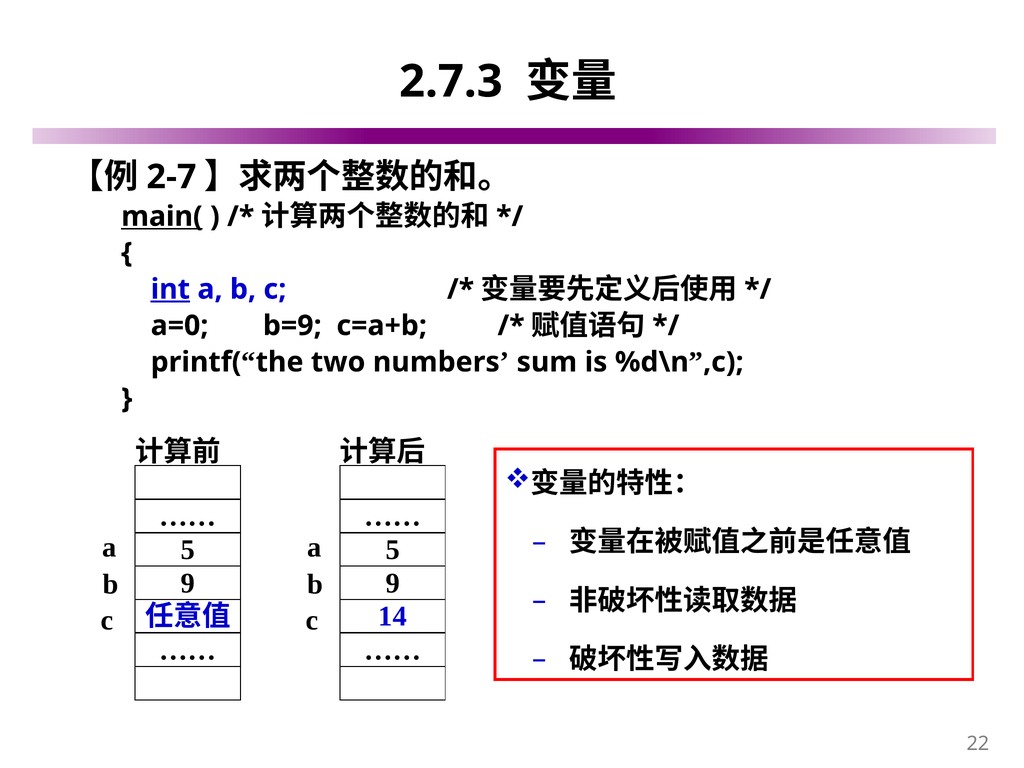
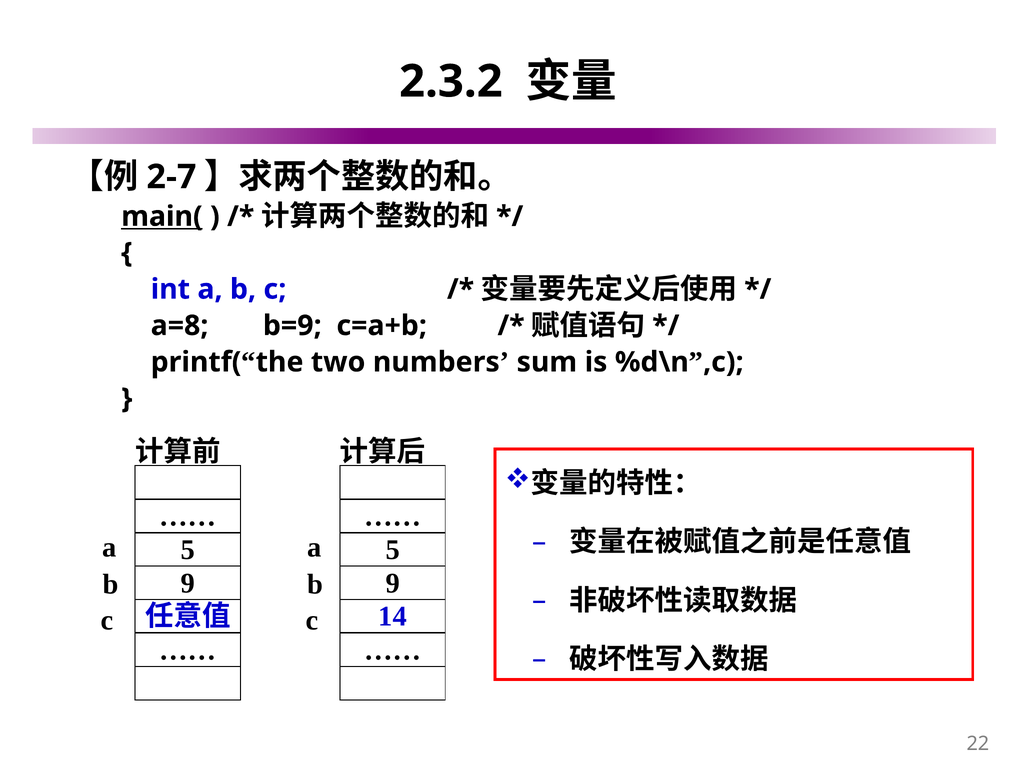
2.7.3: 2.7.3 -> 2.3.2
int underline: present -> none
a=0: a=0 -> a=8
